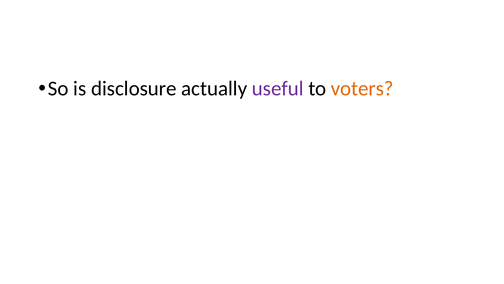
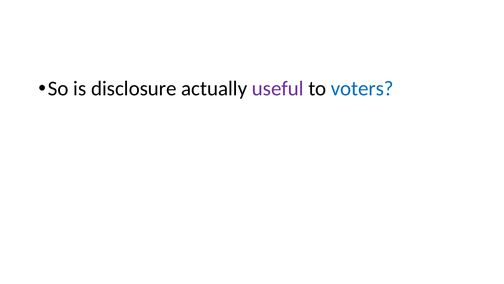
voters colour: orange -> blue
